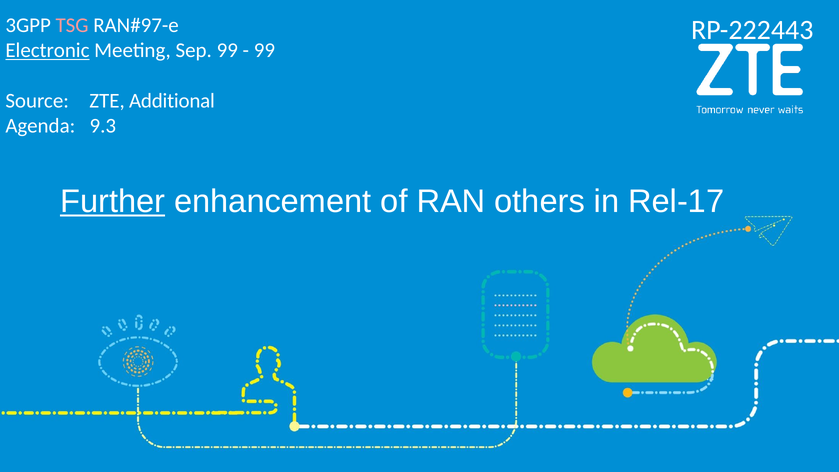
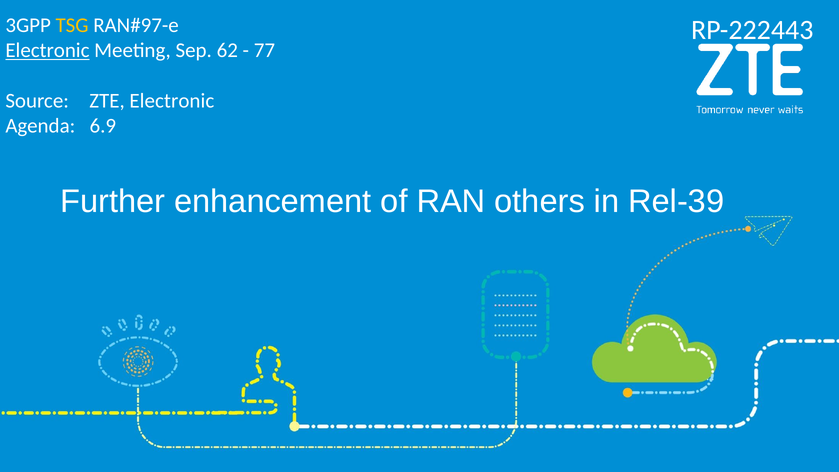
TSG colour: pink -> yellow
Sep 99: 99 -> 62
99 at (264, 50): 99 -> 77
ZTE Additional: Additional -> Electronic
9.3: 9.3 -> 6.9
Further underline: present -> none
Rel-17: Rel-17 -> Rel-39
